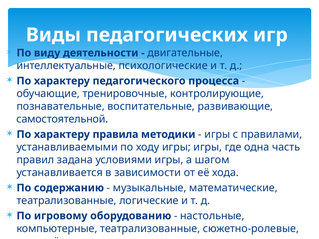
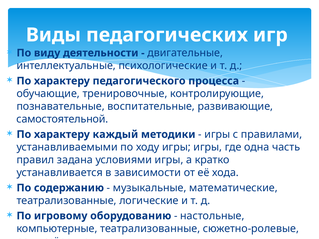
правила: правила -> каждый
шагом: шагом -> кратко
